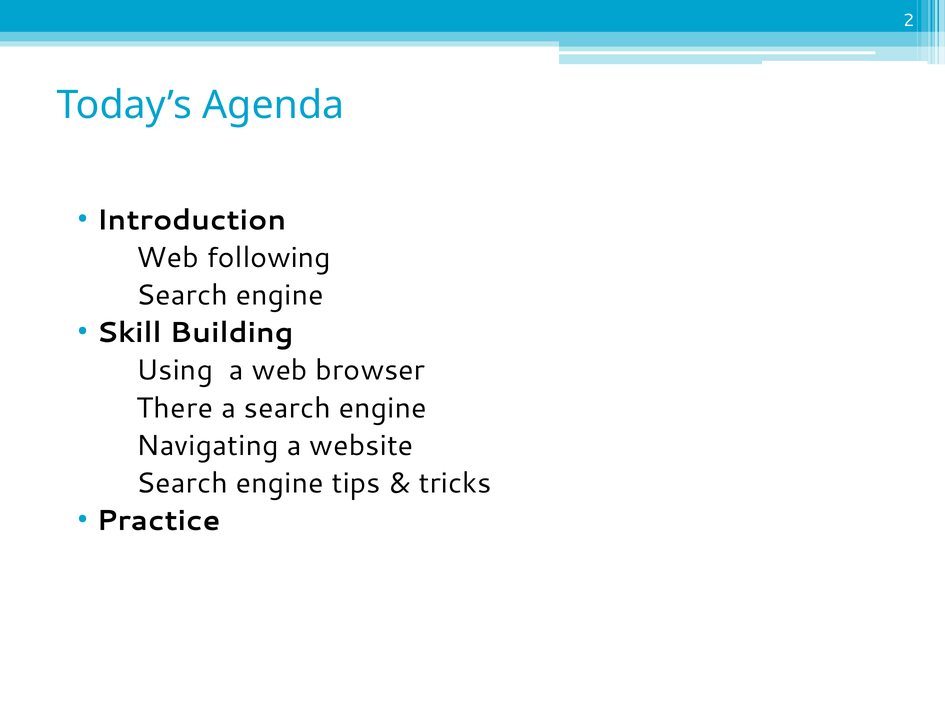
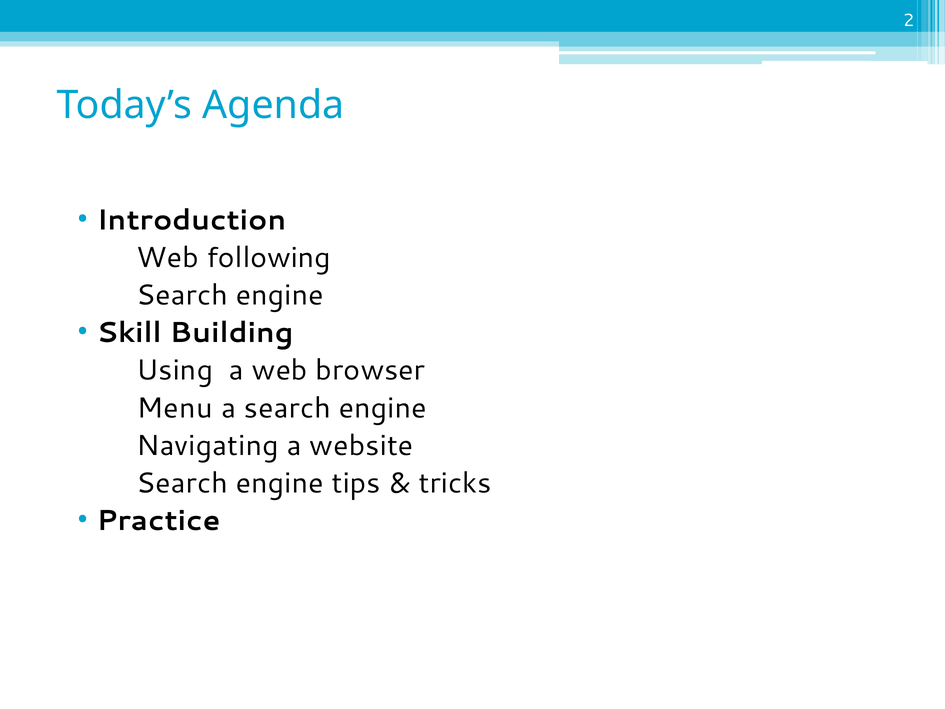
There: There -> Menu
